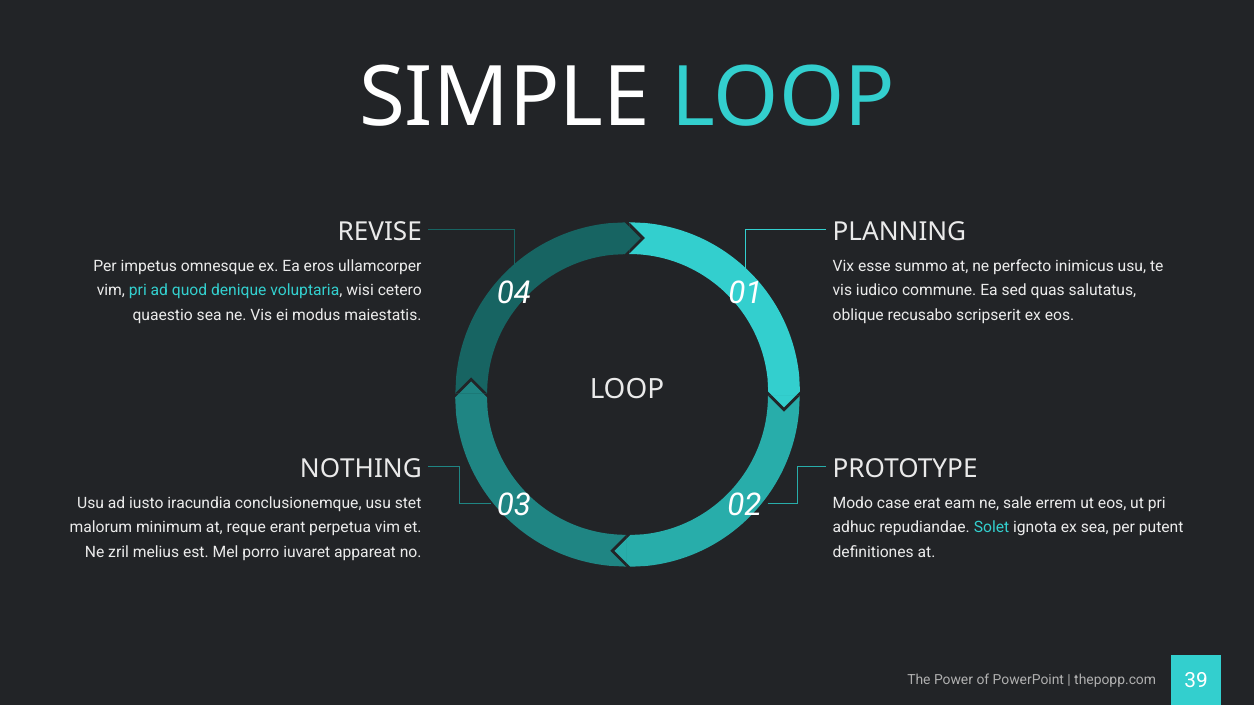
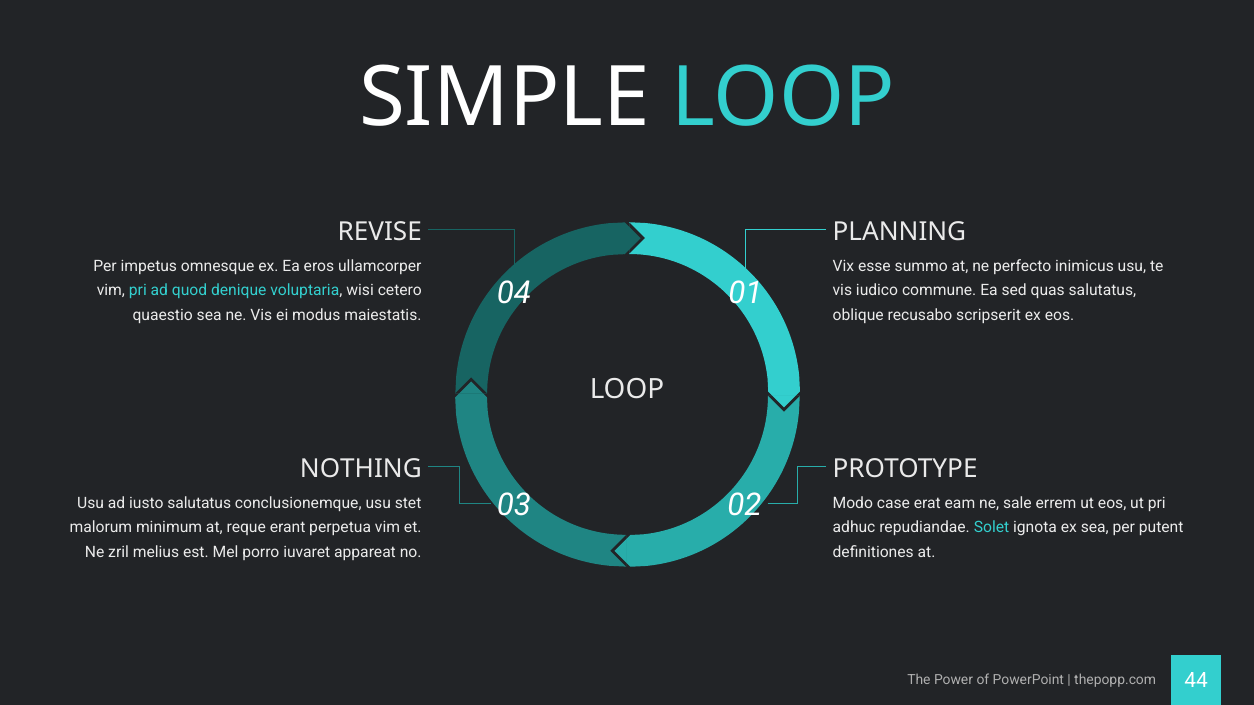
iusto iracundia: iracundia -> salutatus
39: 39 -> 44
